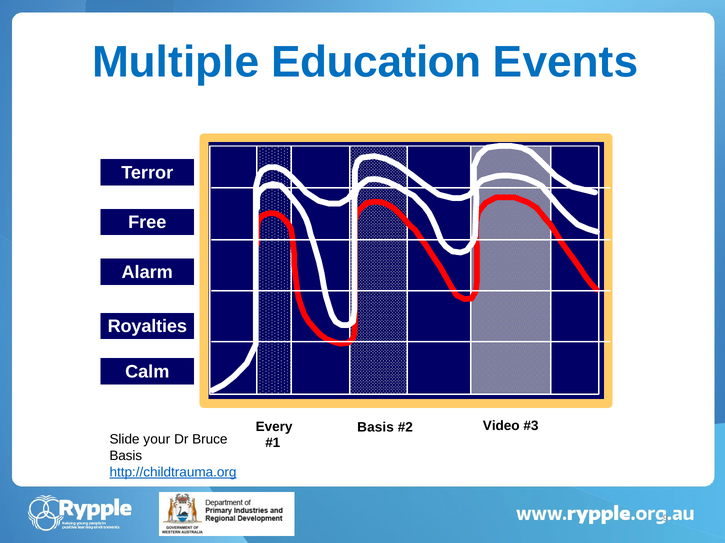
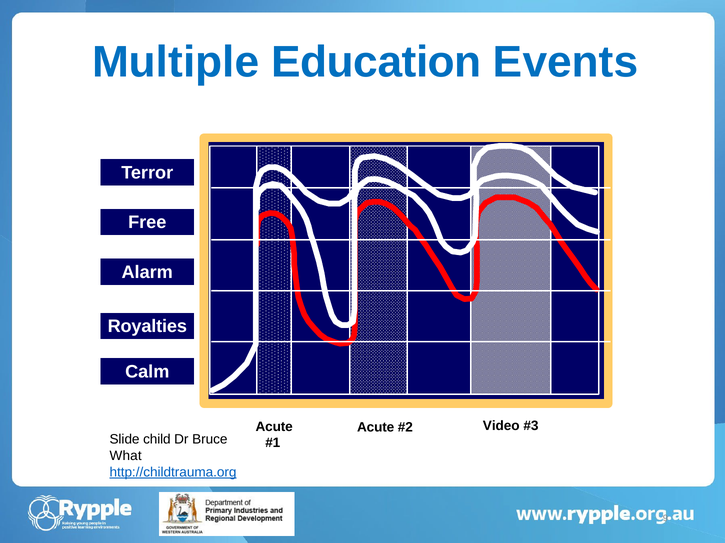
Every at (274, 427): Every -> Acute
Basis at (376, 428): Basis -> Acute
your: your -> child
Basis at (126, 456): Basis -> What
